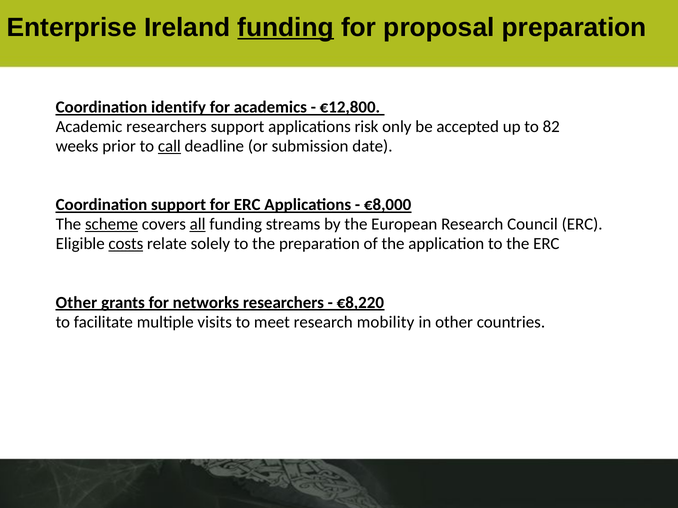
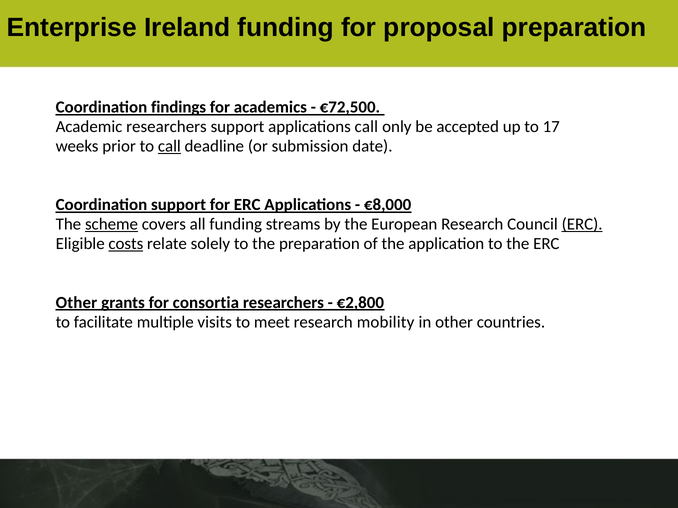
funding at (286, 28) underline: present -> none
identify: identify -> findings
€12,800: €12,800 -> €72,500
applications risk: risk -> call
82: 82 -> 17
all underline: present -> none
ERC at (582, 225) underline: none -> present
networks: networks -> consortia
€8,220: €8,220 -> €2,800
